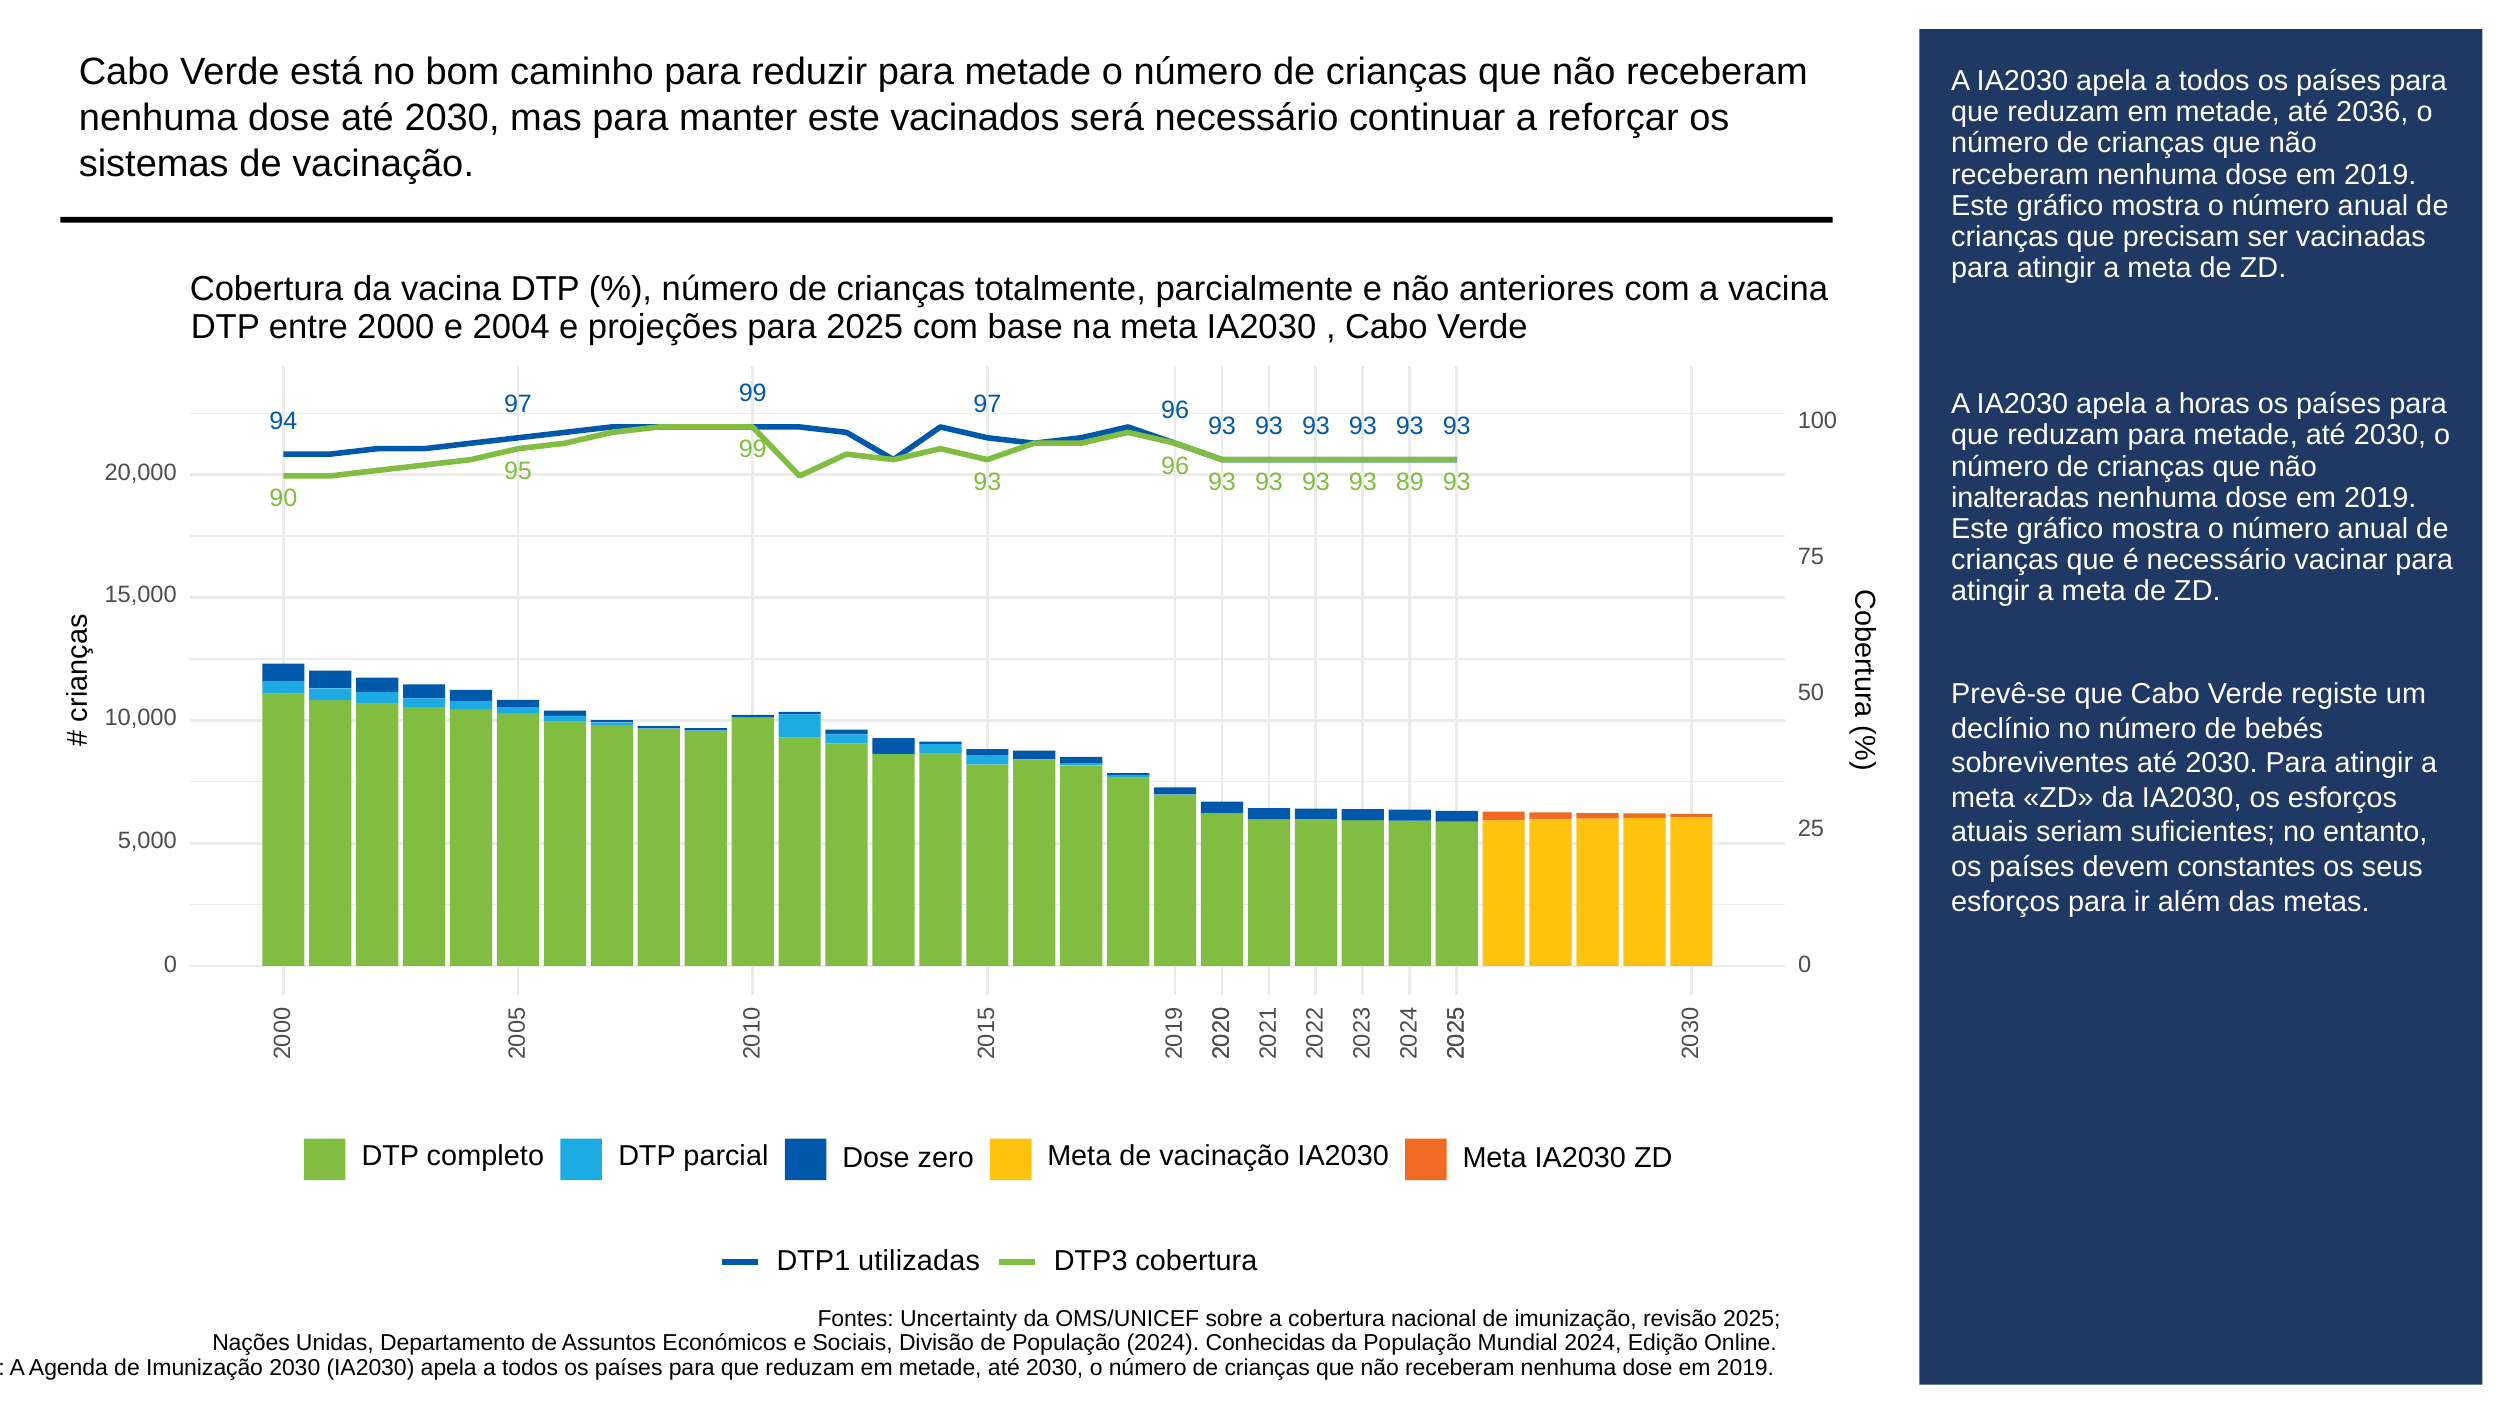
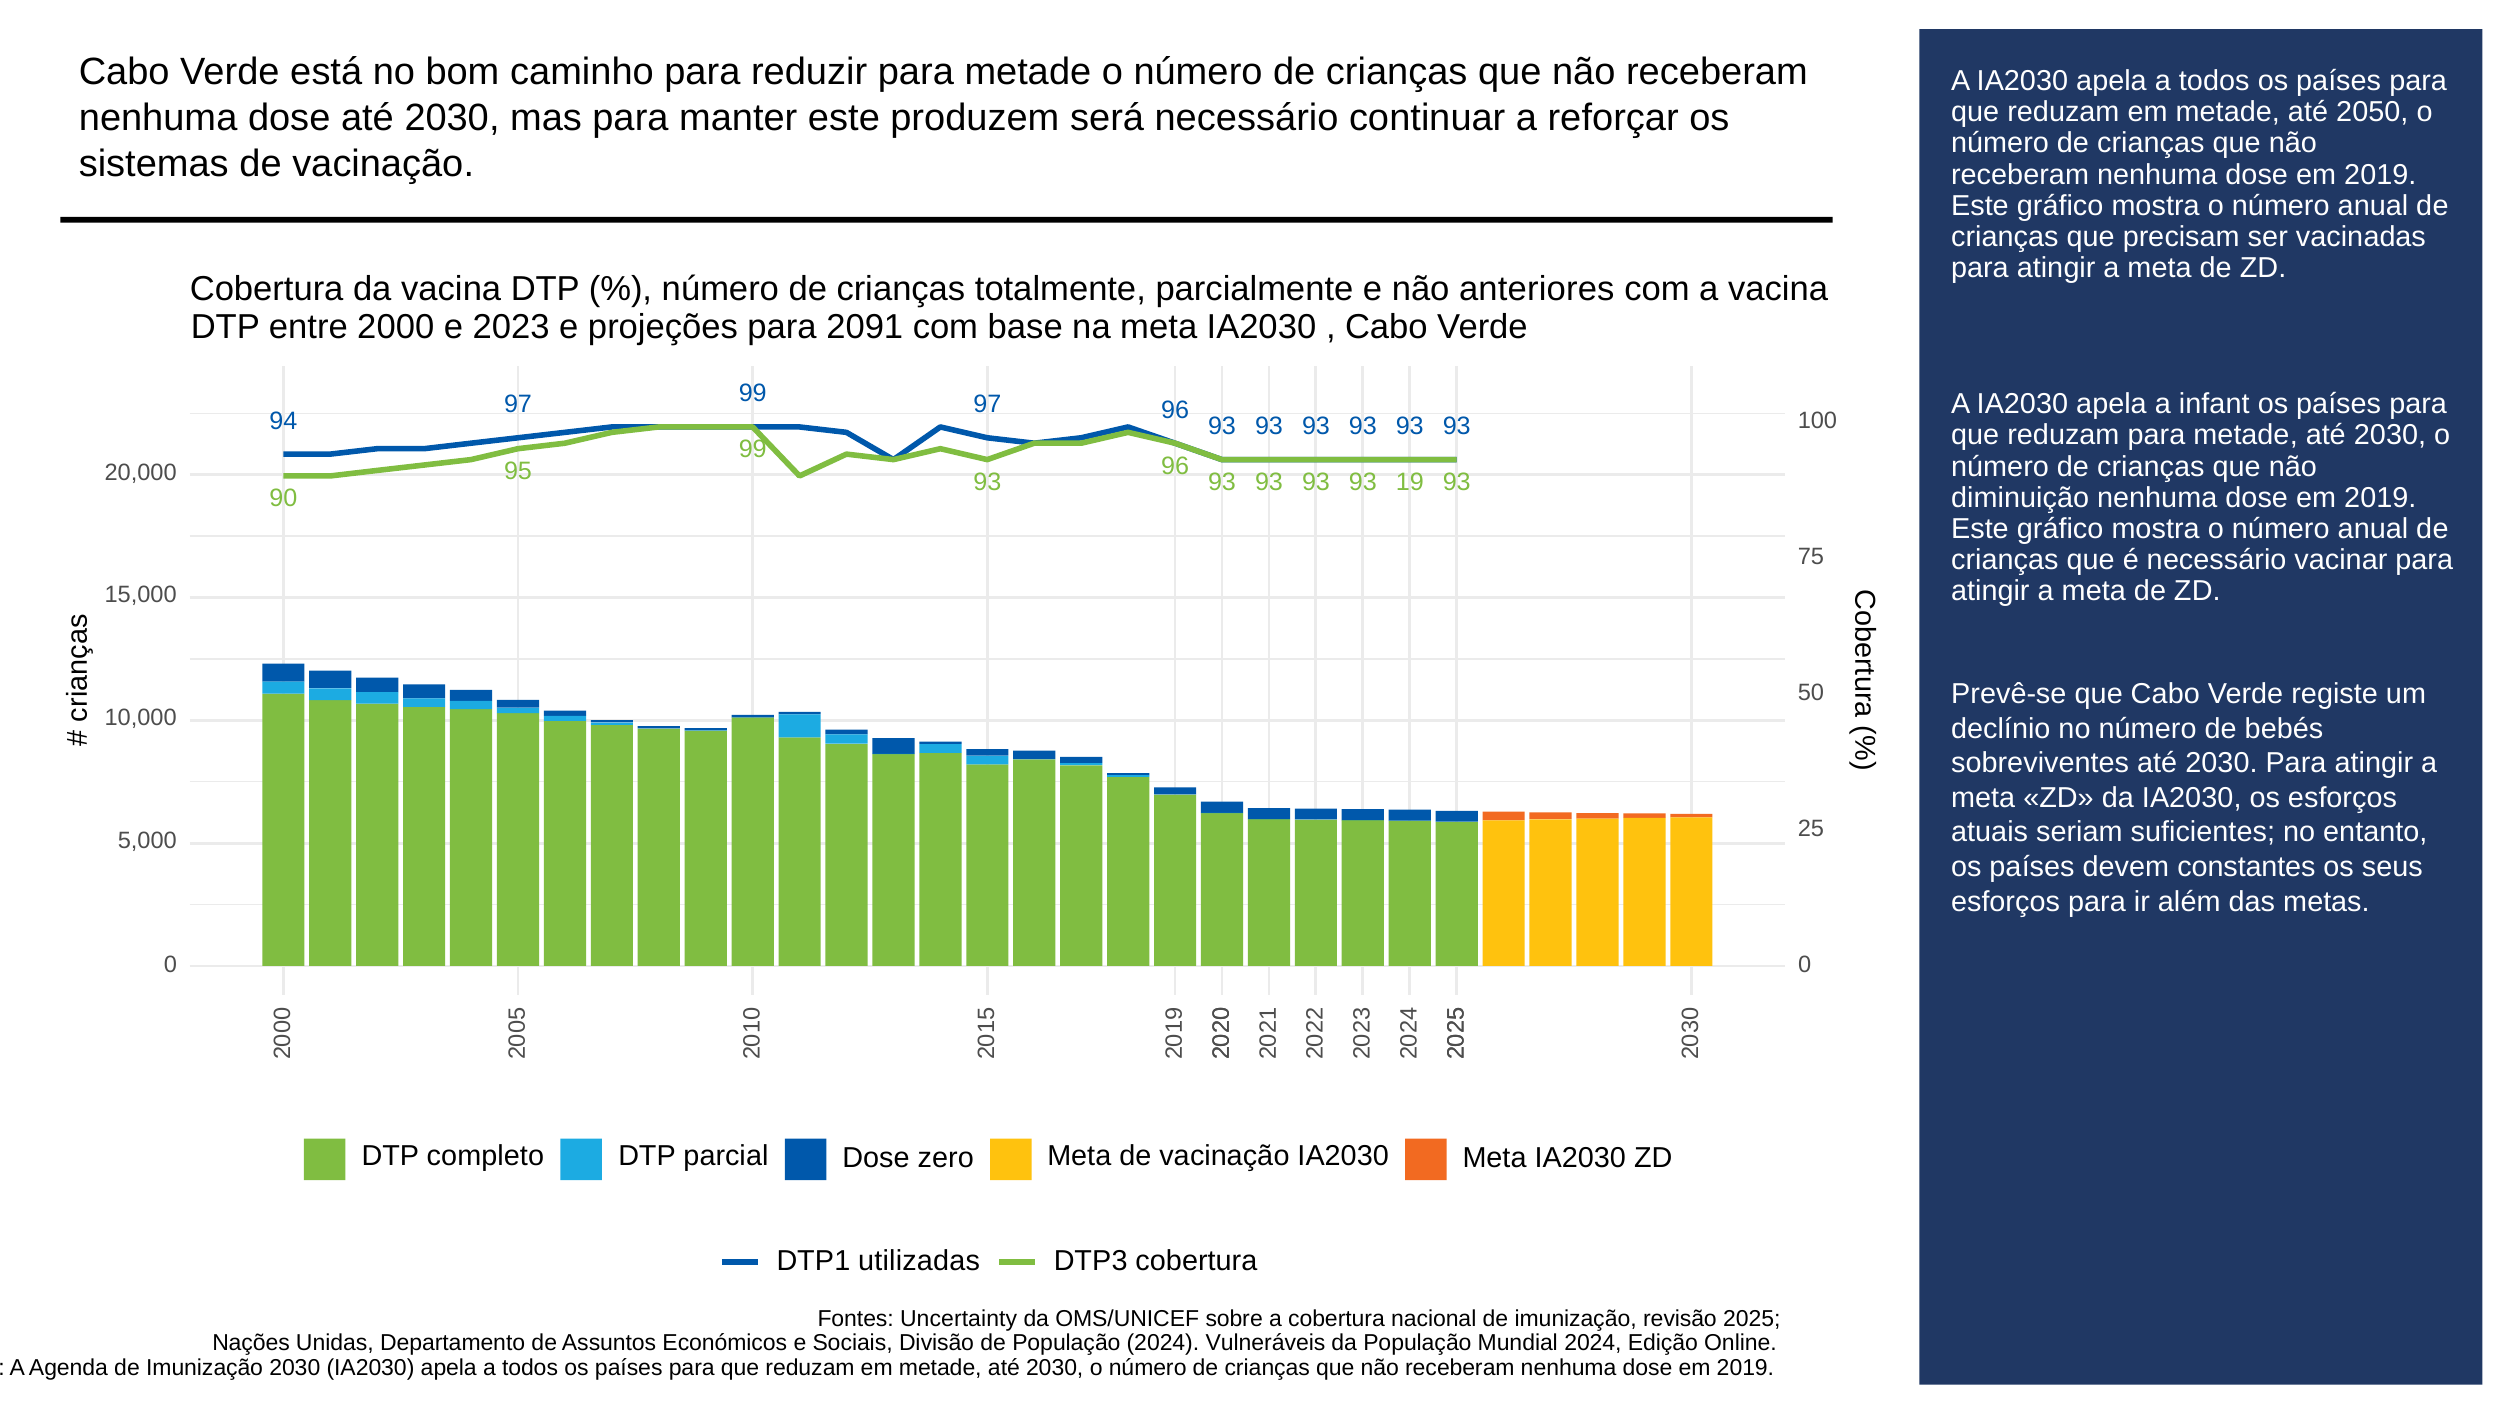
2036: 2036 -> 2050
vacinados: vacinados -> produzem
2004: 2004 -> 2023
para 2025: 2025 -> 2091
horas: horas -> infant
89: 89 -> 19
inalteradas: inalteradas -> diminuição
Conhecidas: Conhecidas -> Vulneráveis
